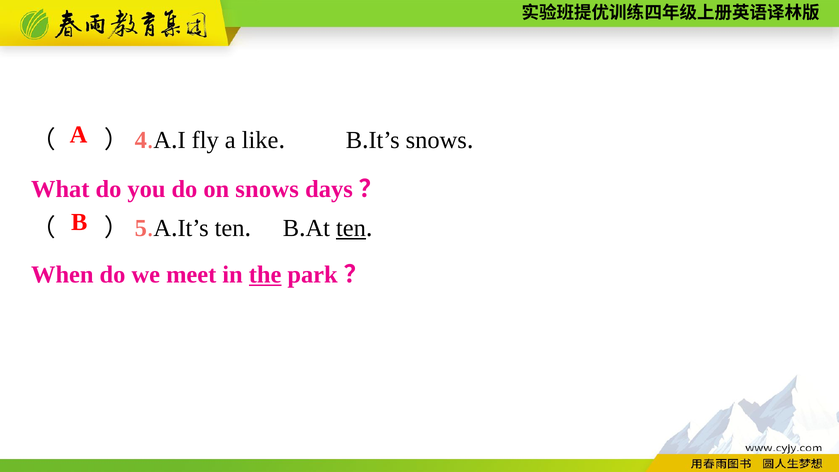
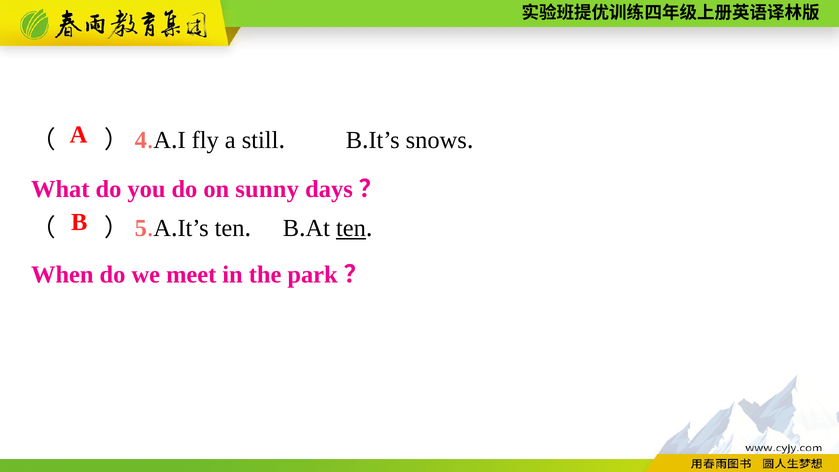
like: like -> still
on snows: snows -> sunny
the underline: present -> none
